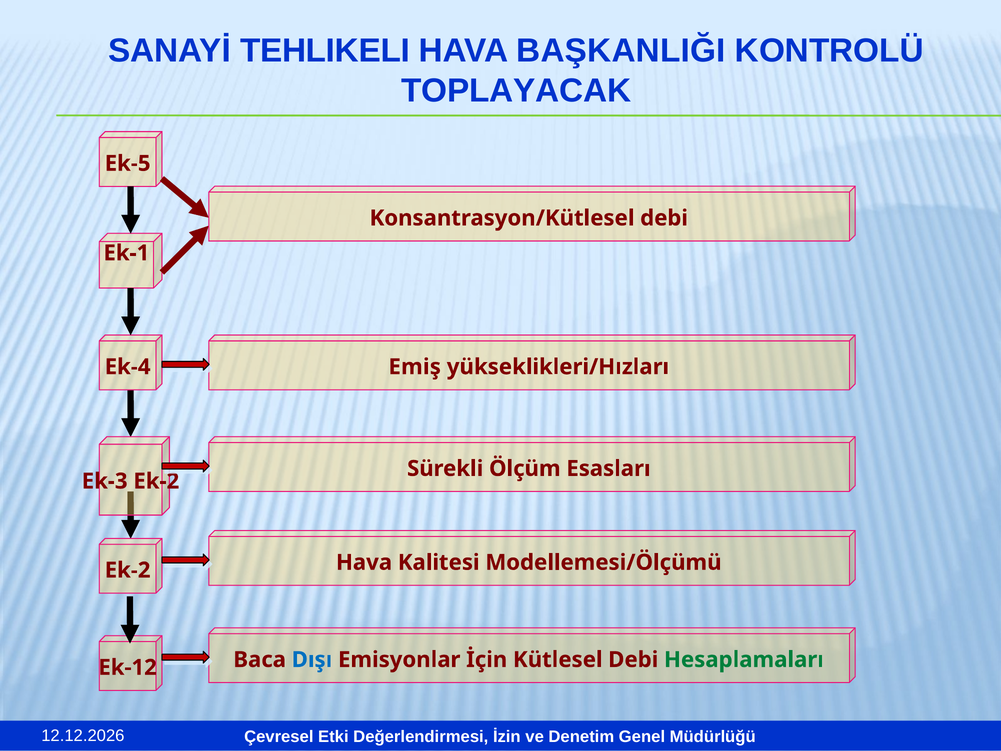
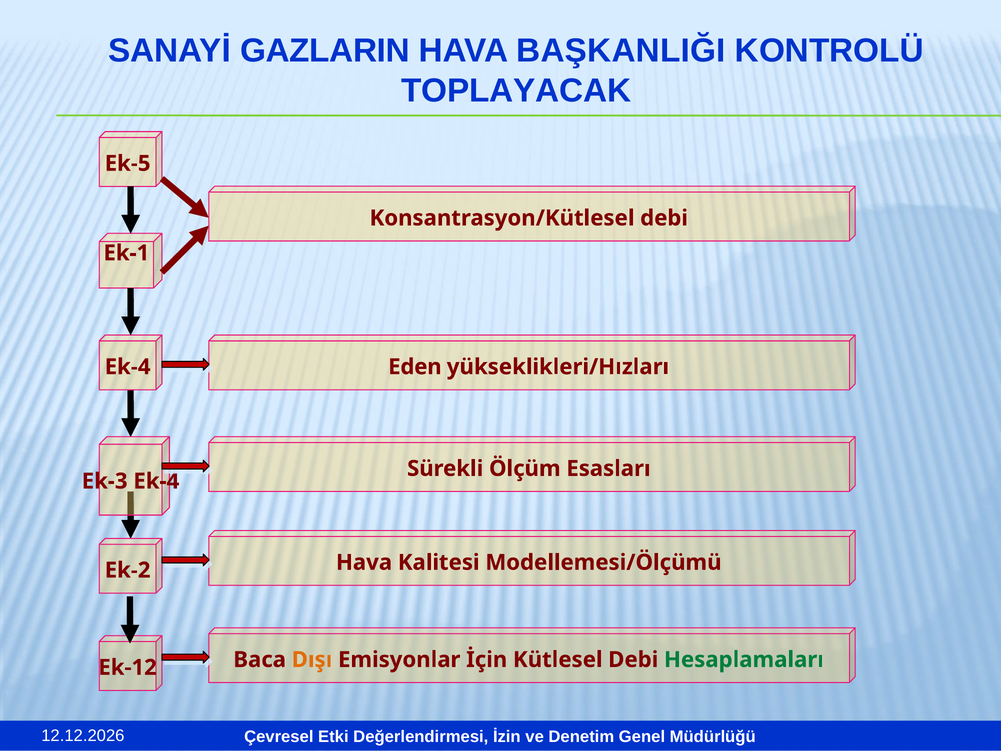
TEHLIKELI: TEHLIKELI -> GAZLARIN
Emiş: Emiş -> Eden
Ek-3 Ek-2: Ek-2 -> Ek-4
Dışı colour: blue -> orange
